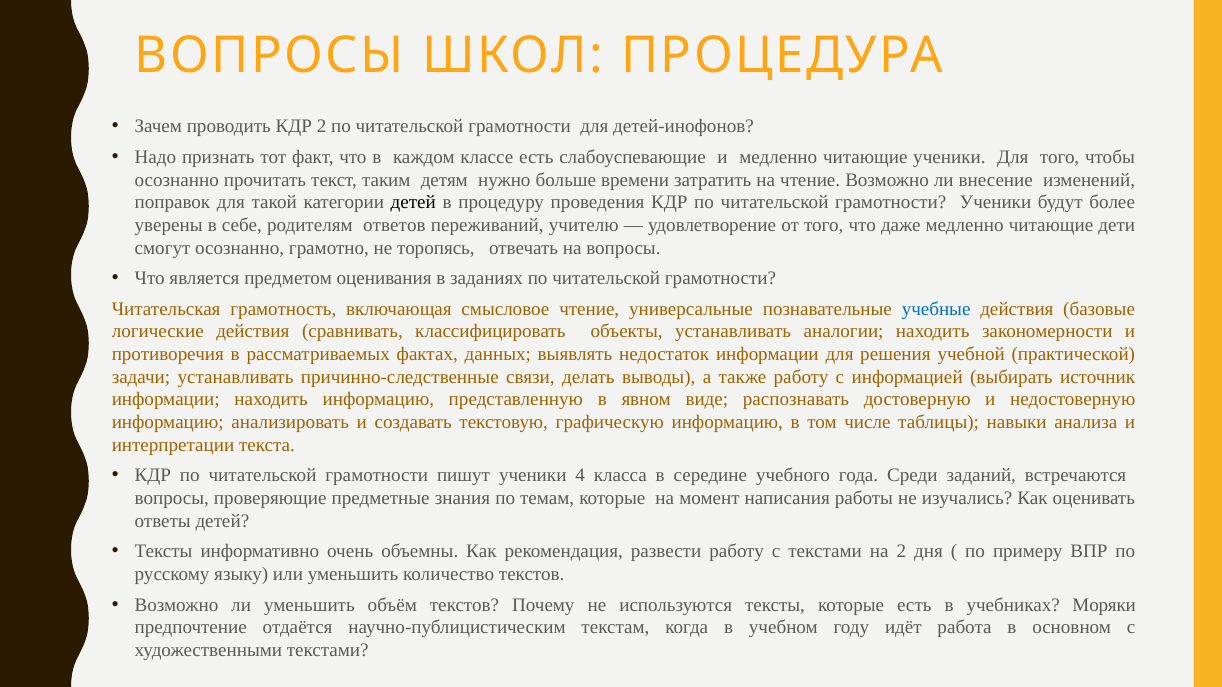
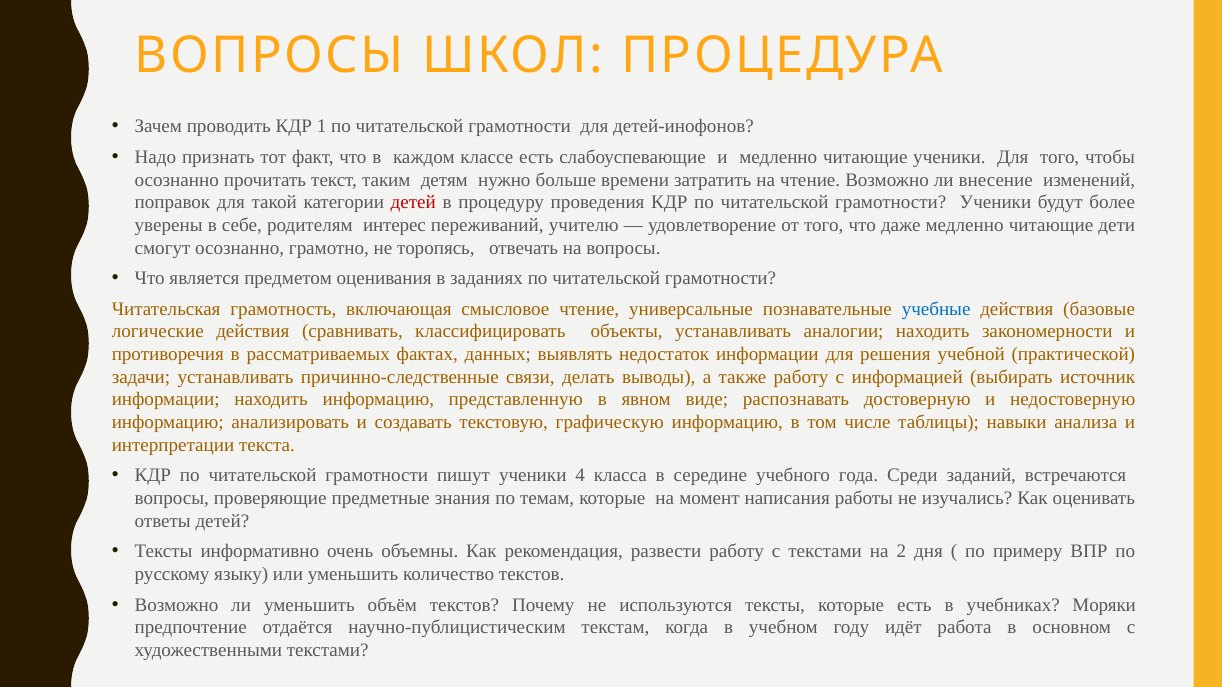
КДР 2: 2 -> 1
детей at (413, 203) colour: black -> red
ответов: ответов -> интерес
